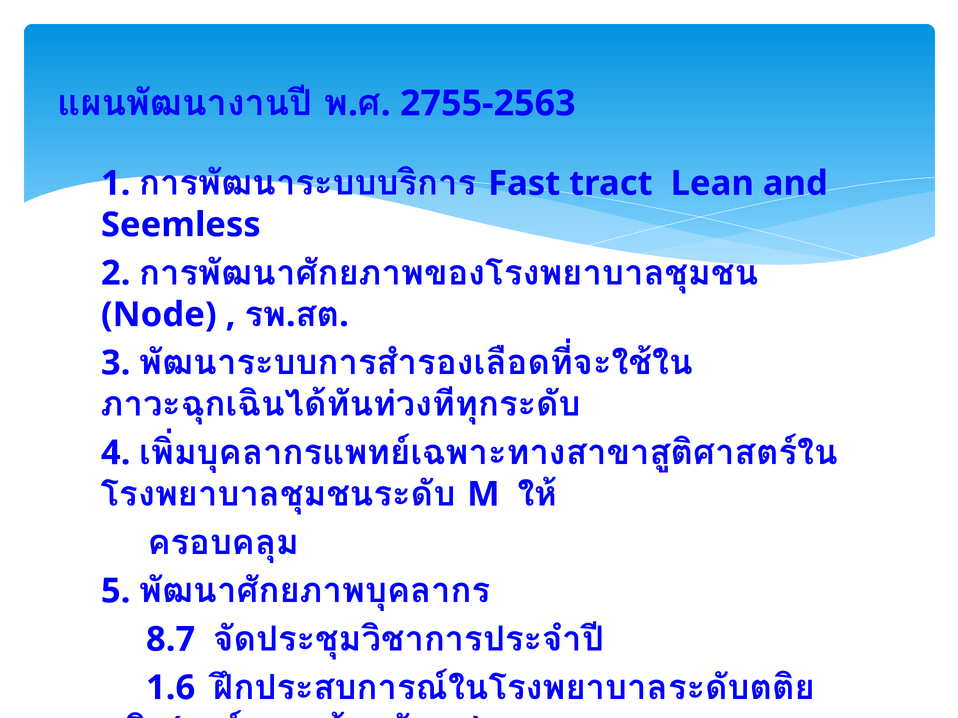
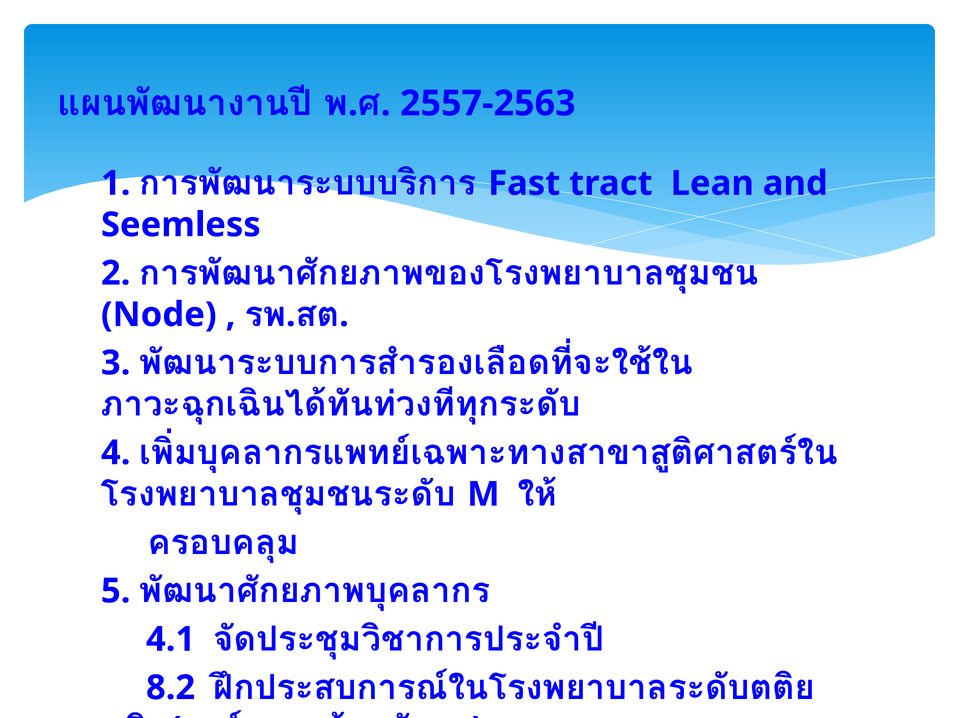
2755-2563: 2755-2563 -> 2557-2563
8.7: 8.7 -> 4.1
1.6: 1.6 -> 8.2
